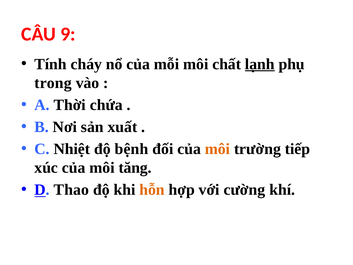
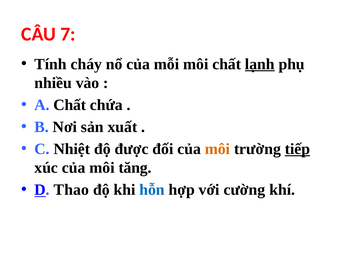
9: 9 -> 7
trong: trong -> nhiều
A Thời: Thời -> Chất
bệnh: bệnh -> được
tiếp underline: none -> present
hỗn colour: orange -> blue
